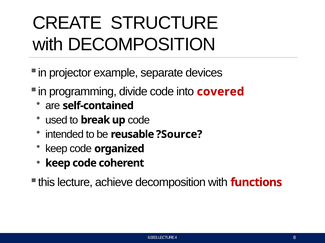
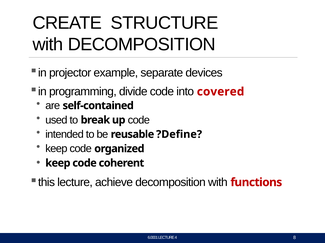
?Source: ?Source -> ?Define
